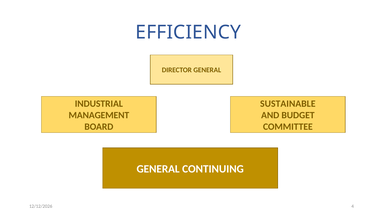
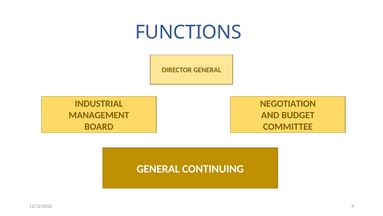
EFFICIENCY: EFFICIENCY -> FUNCTIONS
SUSTAINABLE: SUSTAINABLE -> NEGOTIATION
